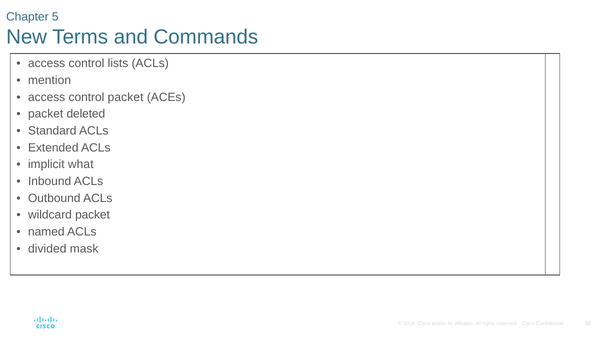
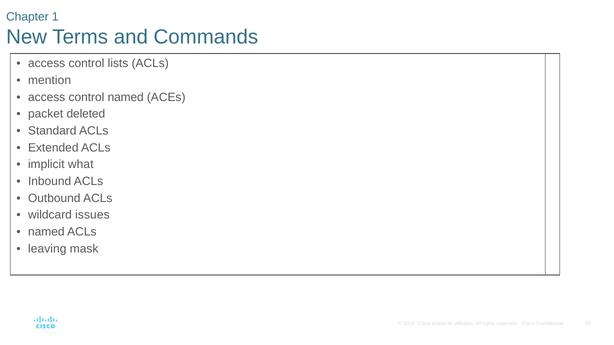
5: 5 -> 1
control packet: packet -> named
wildcard packet: packet -> issues
divided: divided -> leaving
